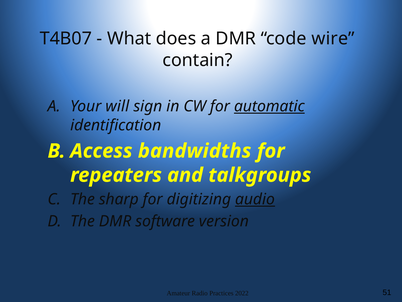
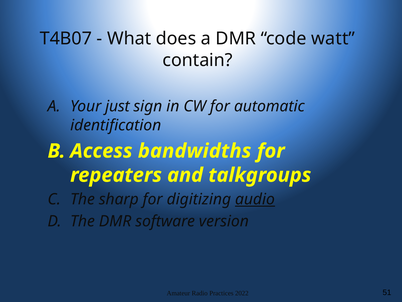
wire: wire -> watt
will: will -> just
automatic underline: present -> none
